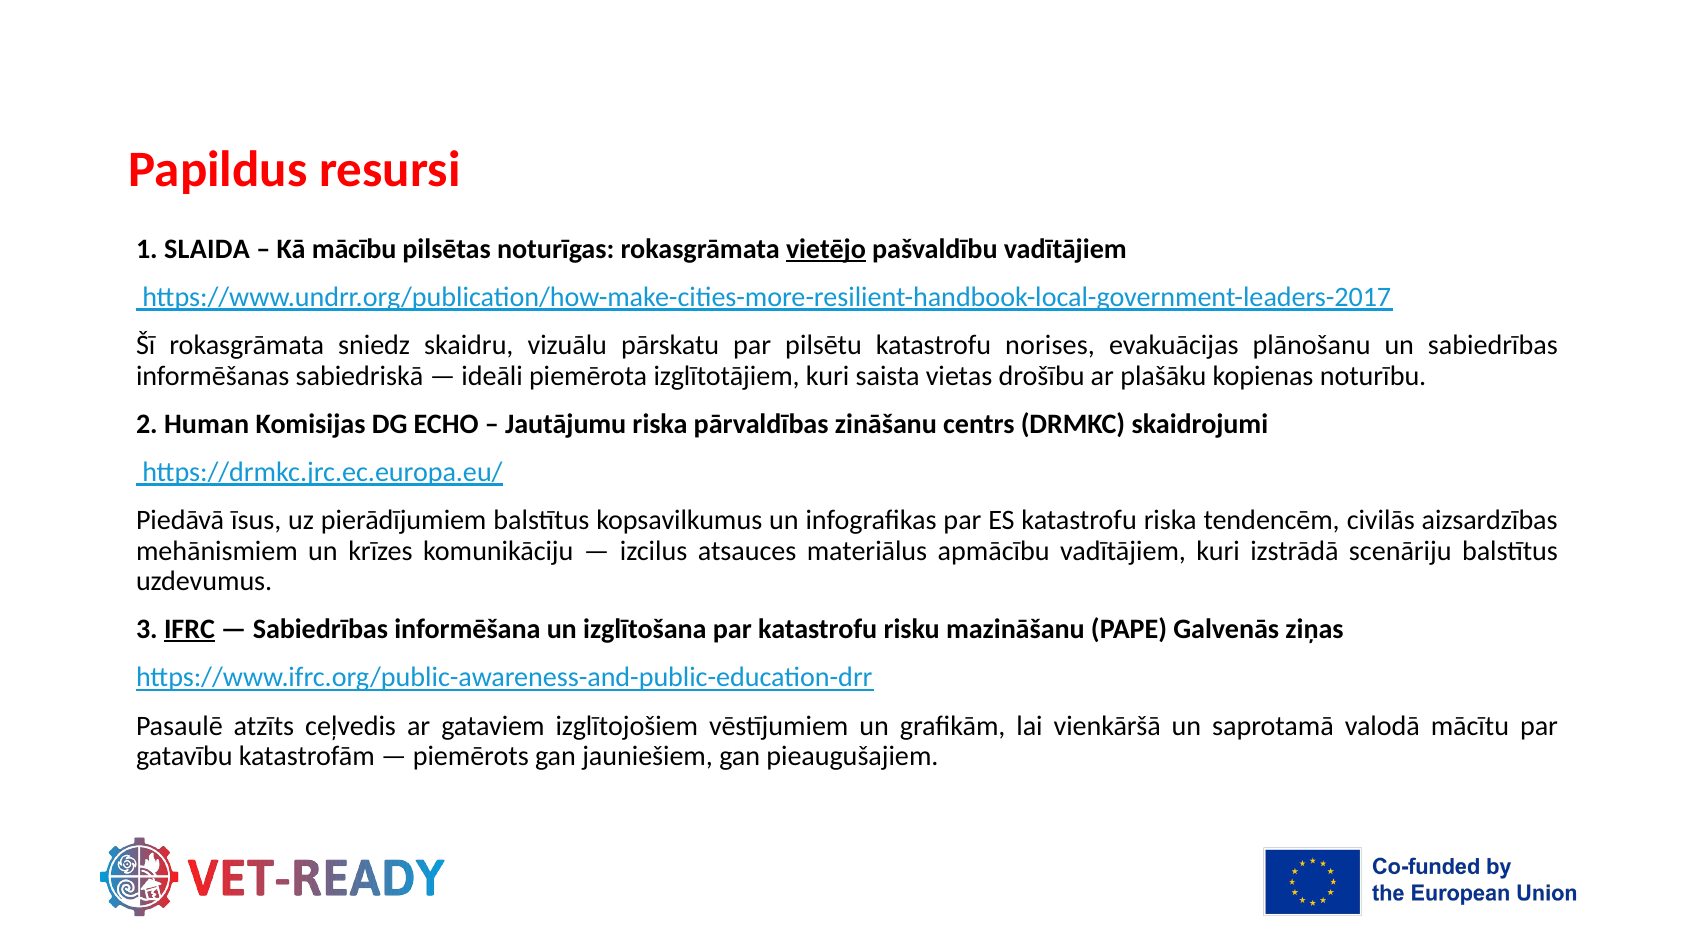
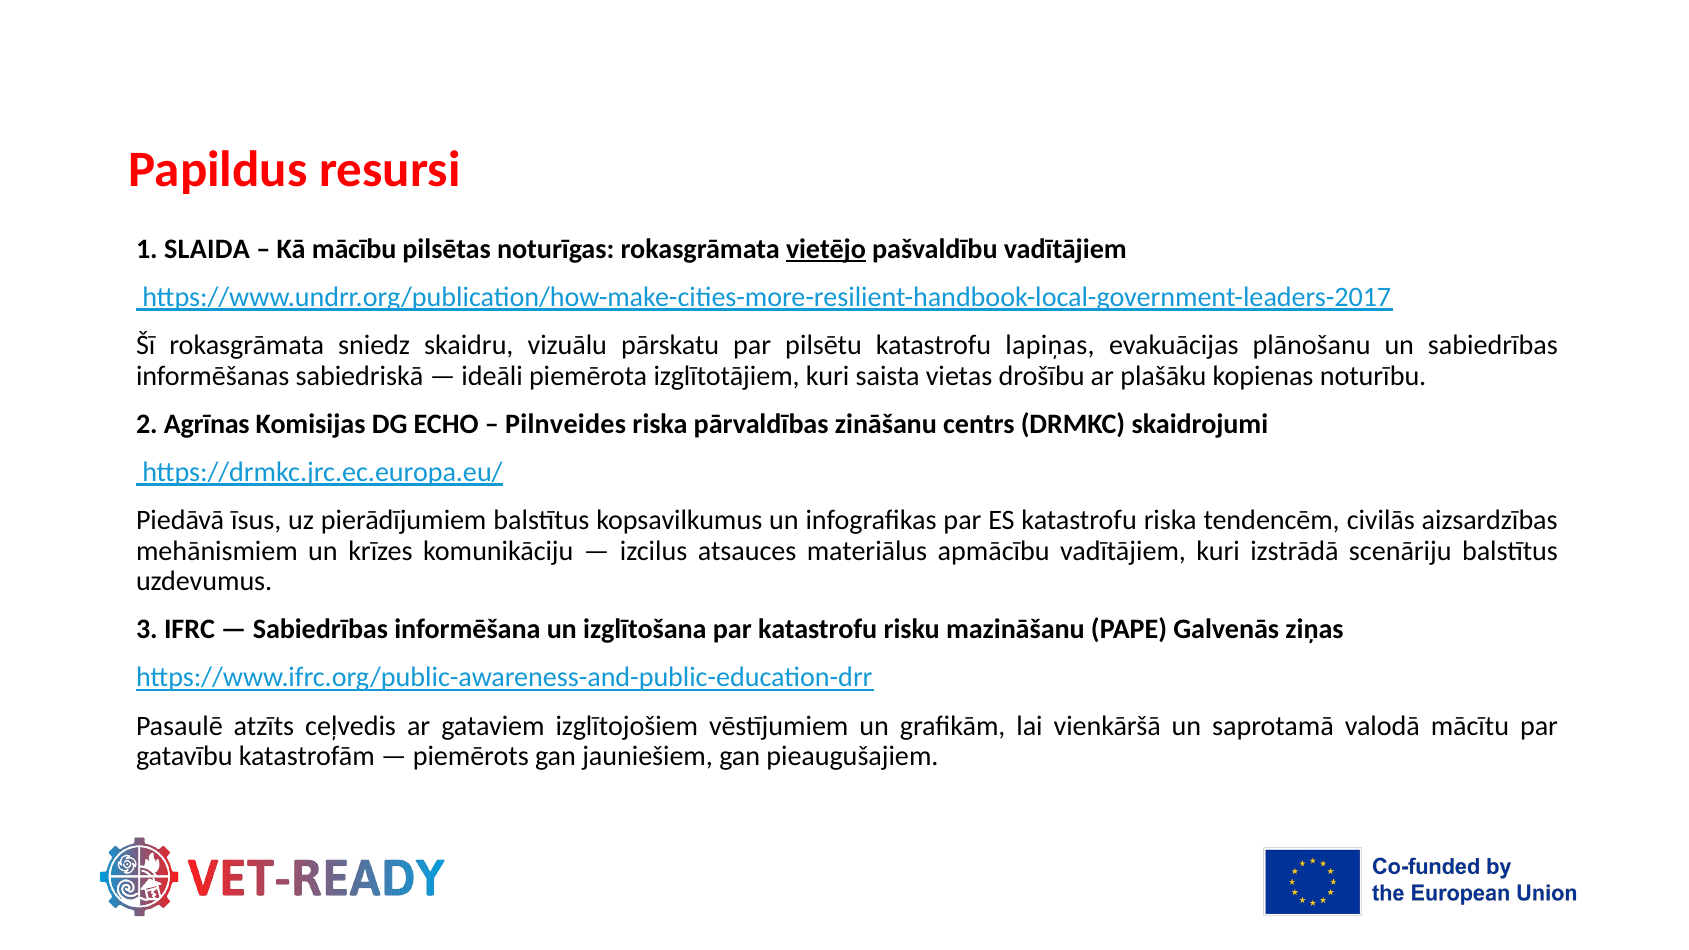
norises: norises -> lapiņas
Human: Human -> Agrīnas
Jautājumu: Jautājumu -> Pilnveides
IFRC underline: present -> none
